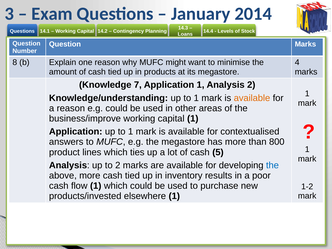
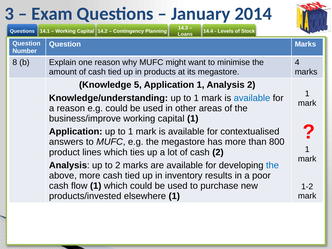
7: 7 -> 5
available at (252, 98) colour: orange -> blue
cash 5: 5 -> 2
